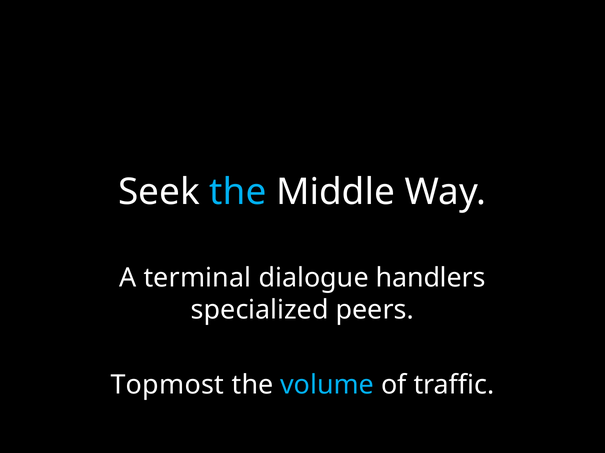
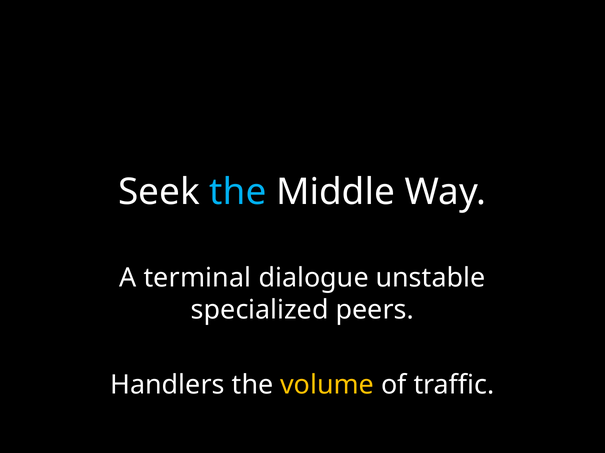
handlers: handlers -> unstable
Topmost: Topmost -> Handlers
volume colour: light blue -> yellow
